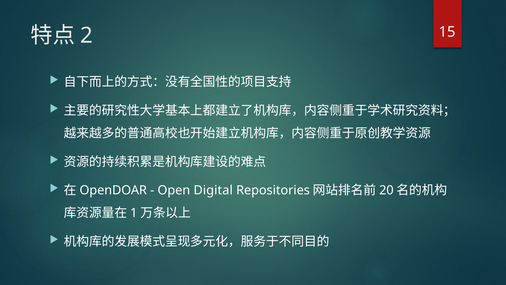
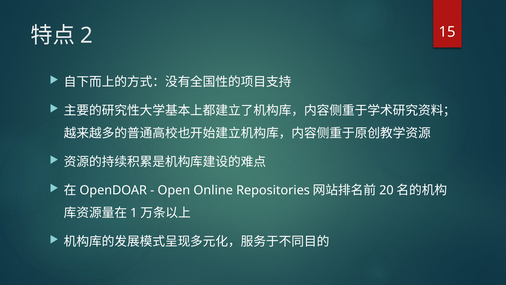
Digital: Digital -> Online
